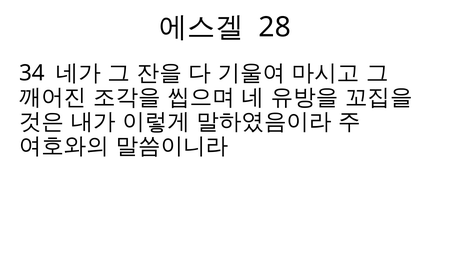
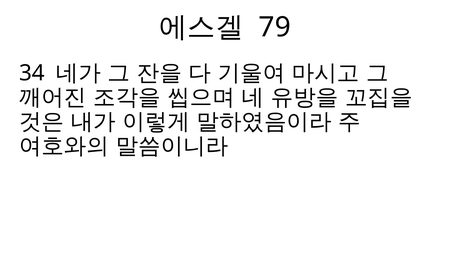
28: 28 -> 79
